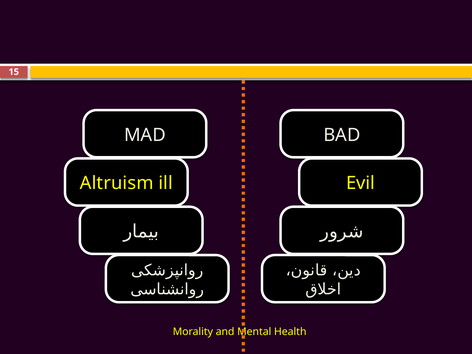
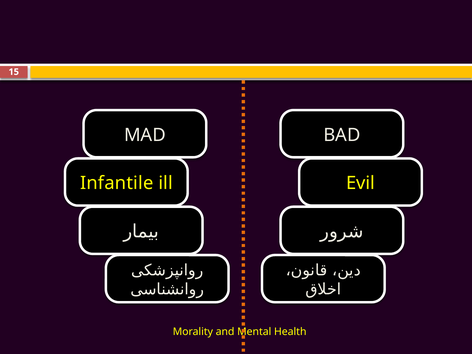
Altruism: Altruism -> Infantile
